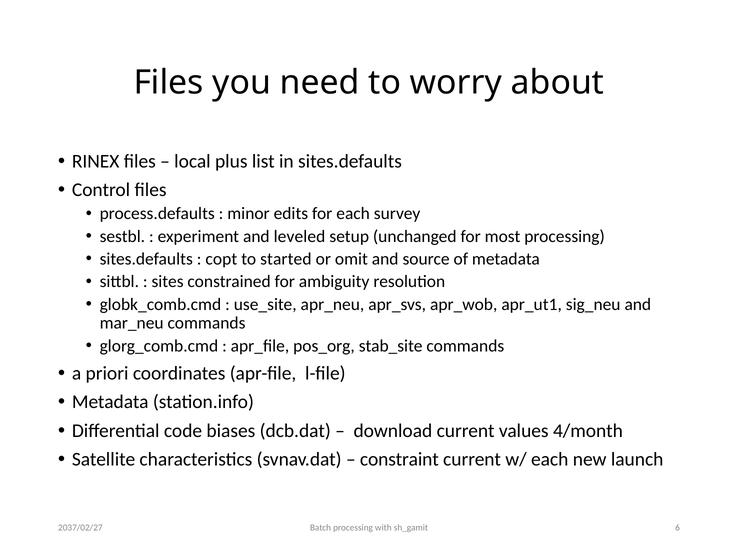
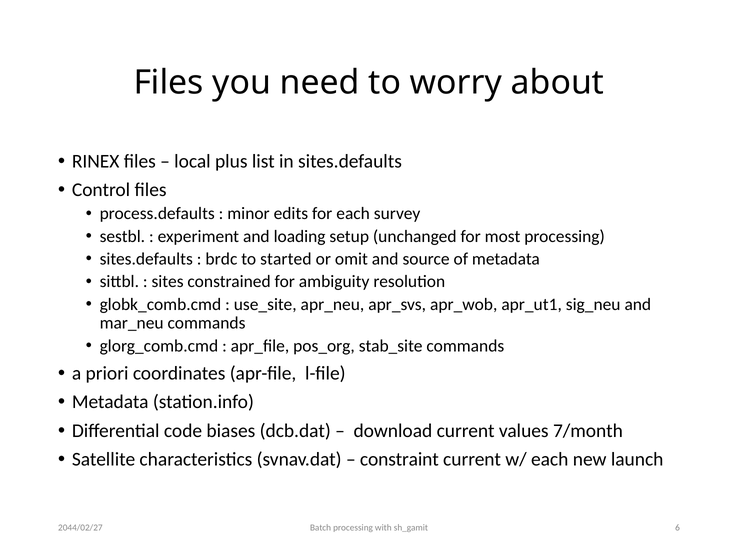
leveled: leveled -> loading
copt: copt -> brdc
4/month: 4/month -> 7/month
2037/02/27: 2037/02/27 -> 2044/02/27
